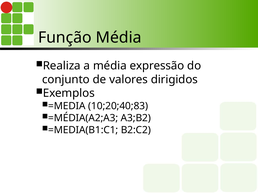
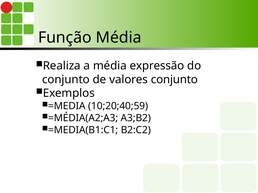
valores dirigidos: dirigidos -> conjunto
10;20;40;83: 10;20;40;83 -> 10;20;40;59
